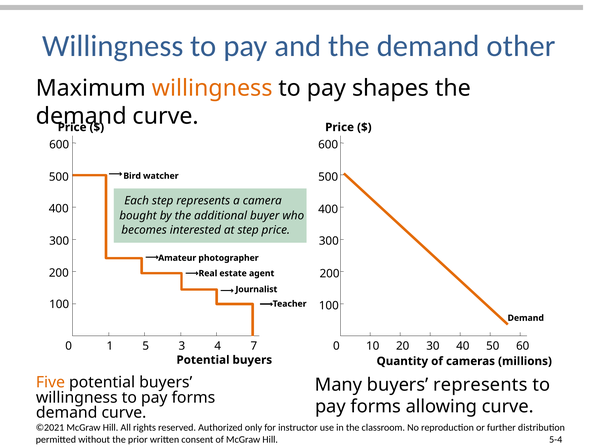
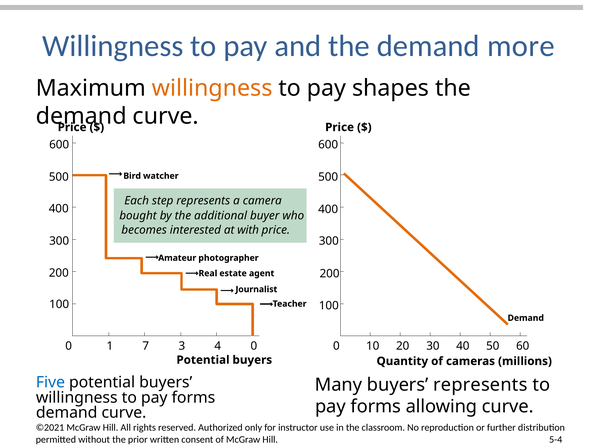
other: other -> more
at step: step -> with
5: 5 -> 7
4 7: 7 -> 0
Five colour: orange -> blue
